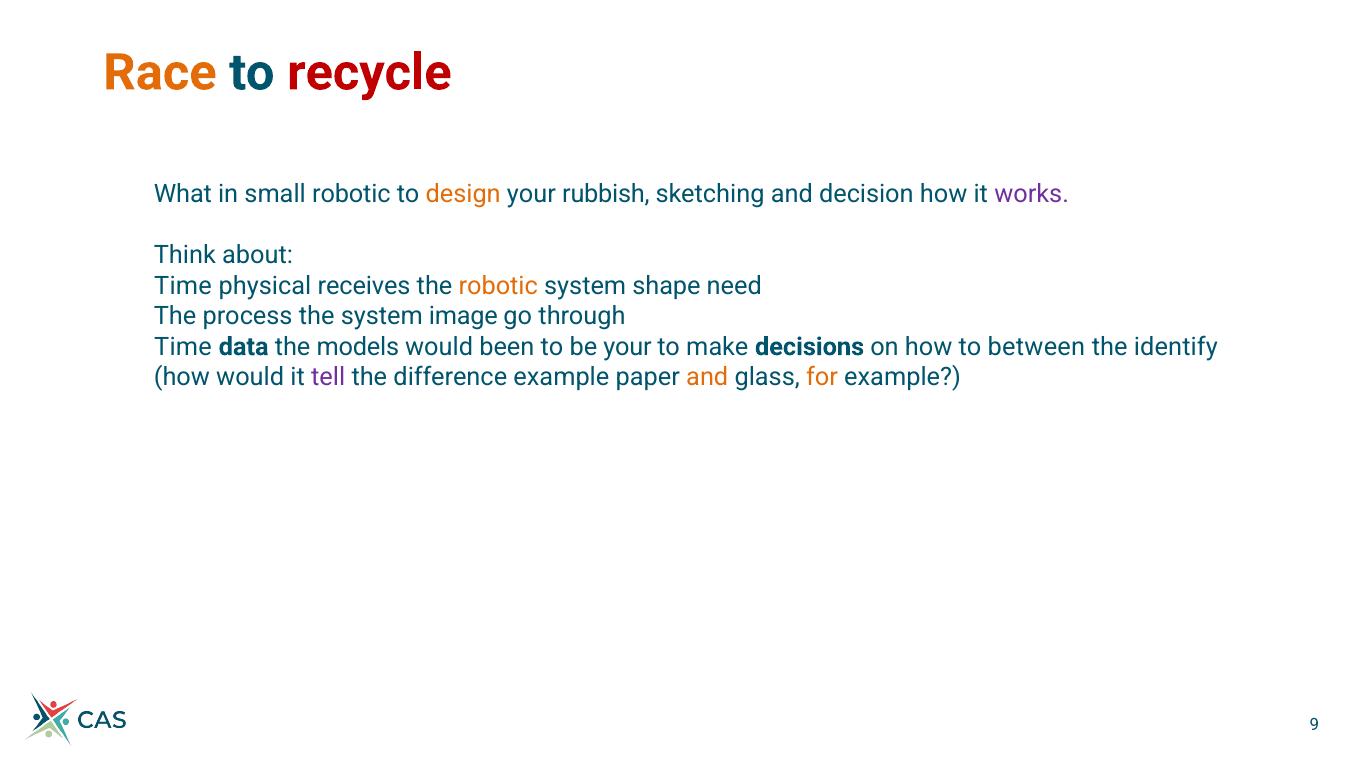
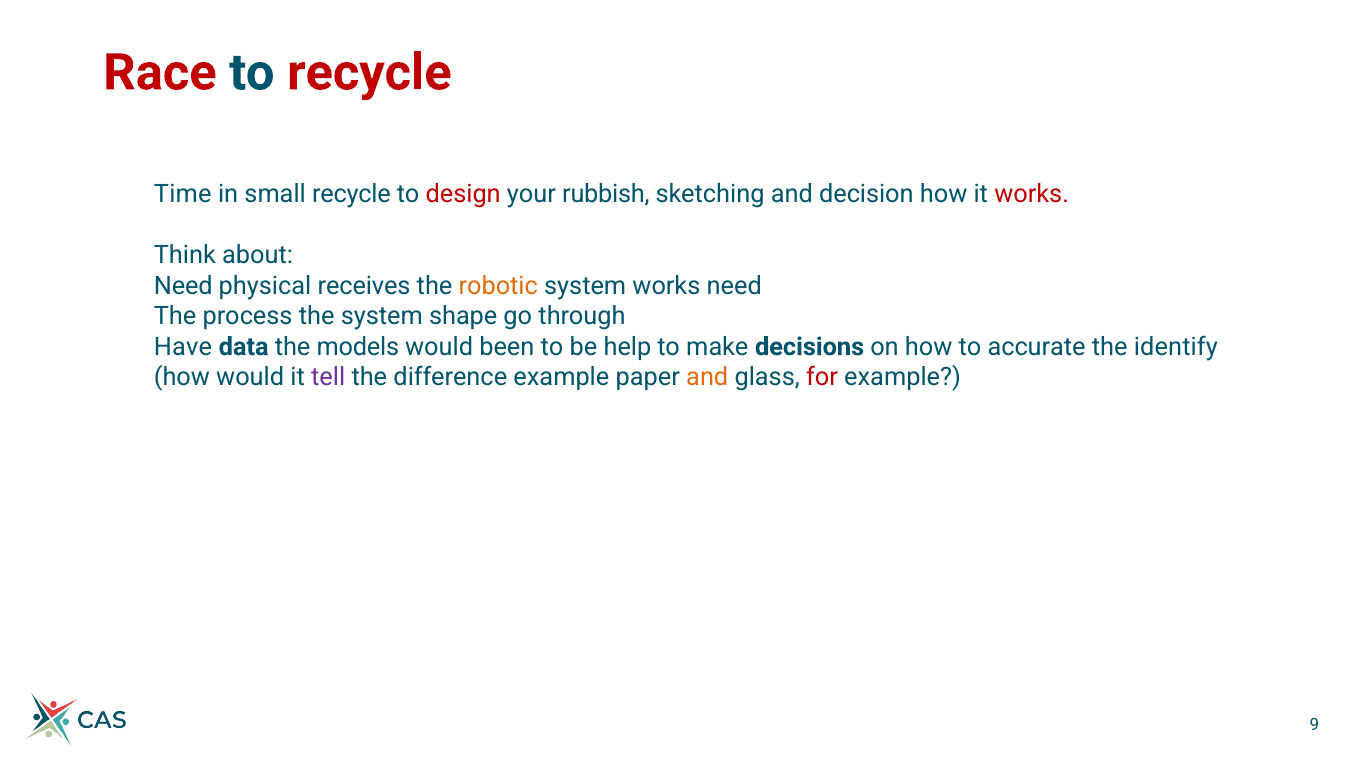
Race colour: orange -> red
What: What -> Time
small robotic: robotic -> recycle
design colour: orange -> red
works at (1032, 195) colour: purple -> red
Time at (183, 286): Time -> Need
system shape: shape -> works
image: image -> shape
Time at (183, 347): Time -> Have
be your: your -> help
between: between -> accurate
for colour: orange -> red
